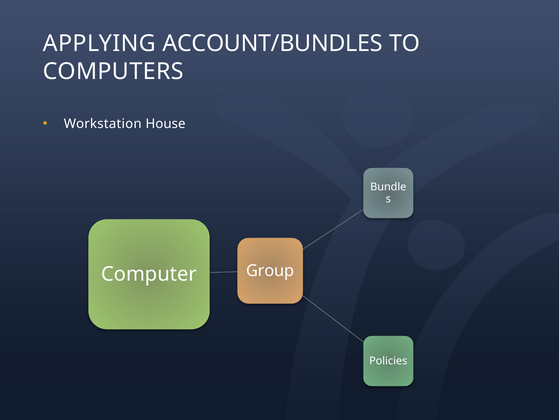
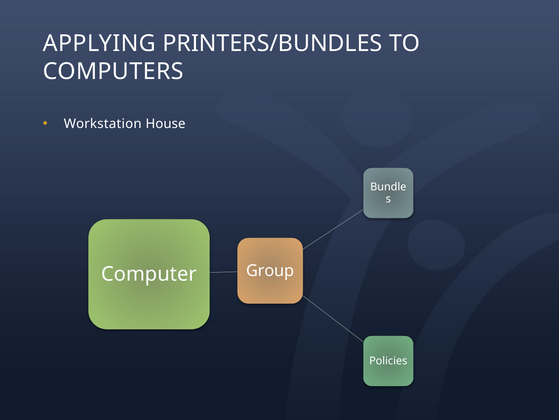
ACCOUNT/BUNDLES: ACCOUNT/BUNDLES -> PRINTERS/BUNDLES
